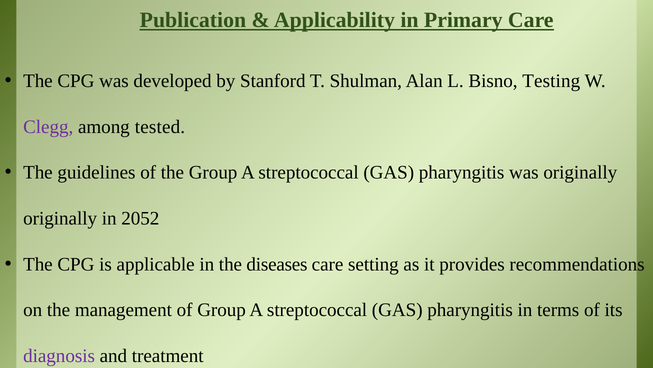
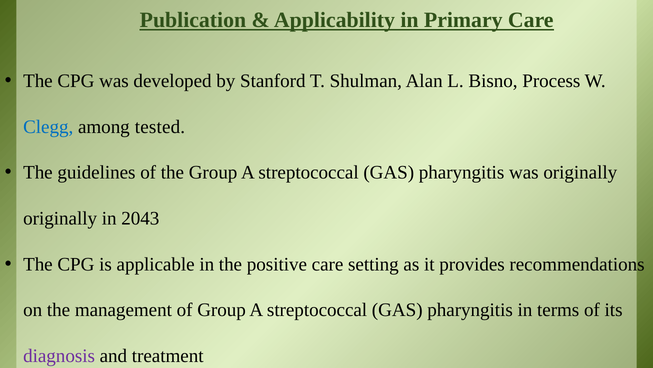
Testing: Testing -> Process
Clegg colour: purple -> blue
2052: 2052 -> 2043
diseases: diseases -> positive
